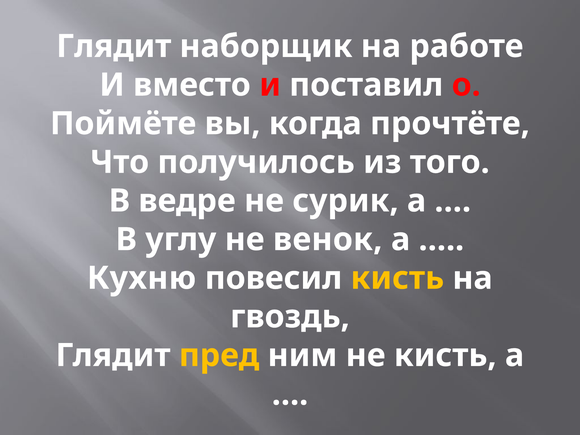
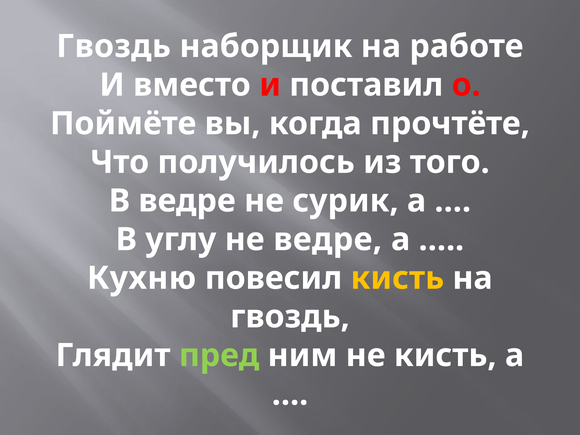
Глядит at (114, 46): Глядит -> Гвоздь
не венок: венок -> ведре
пред colour: yellow -> light green
